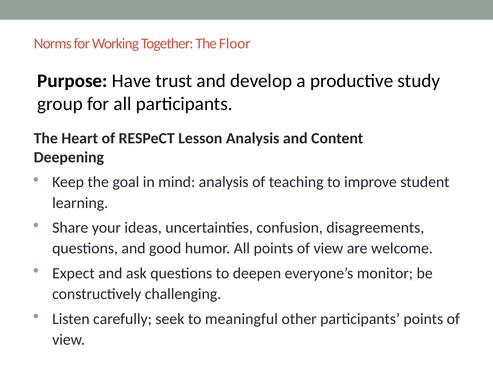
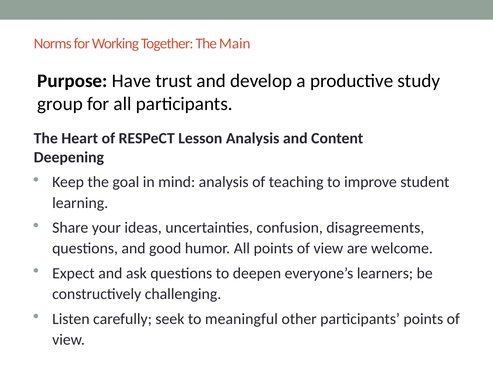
Floor: Floor -> Main
monitor: monitor -> learners
